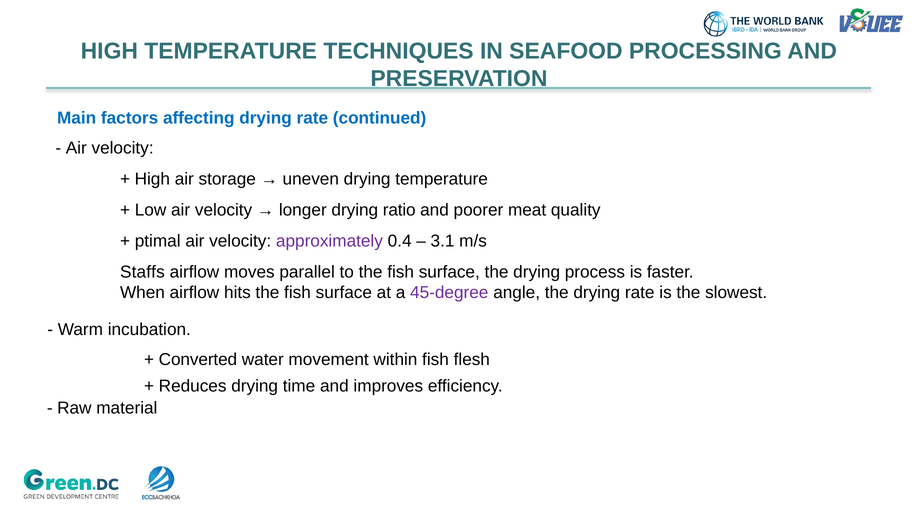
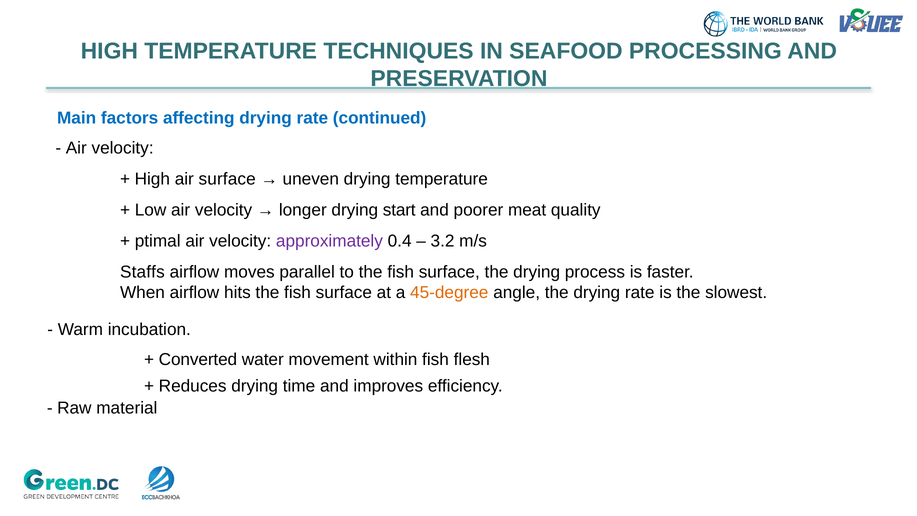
air storage: storage -> surface
ratio: ratio -> start
3.1: 3.1 -> 3.2
45-degree colour: purple -> orange
